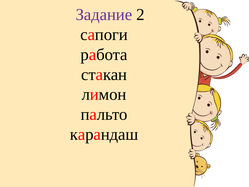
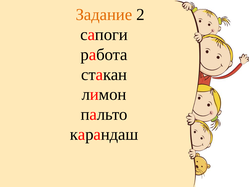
Задание colour: purple -> orange
